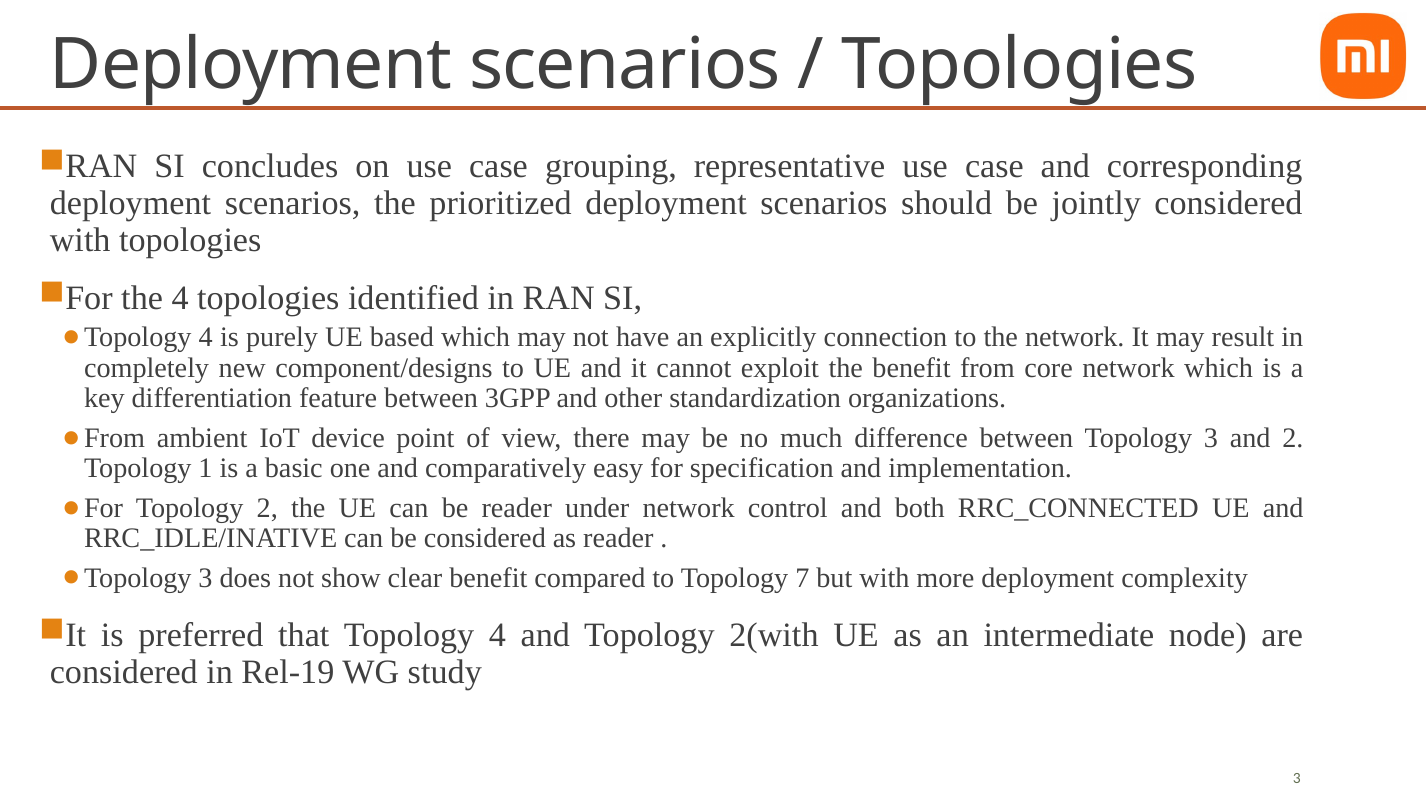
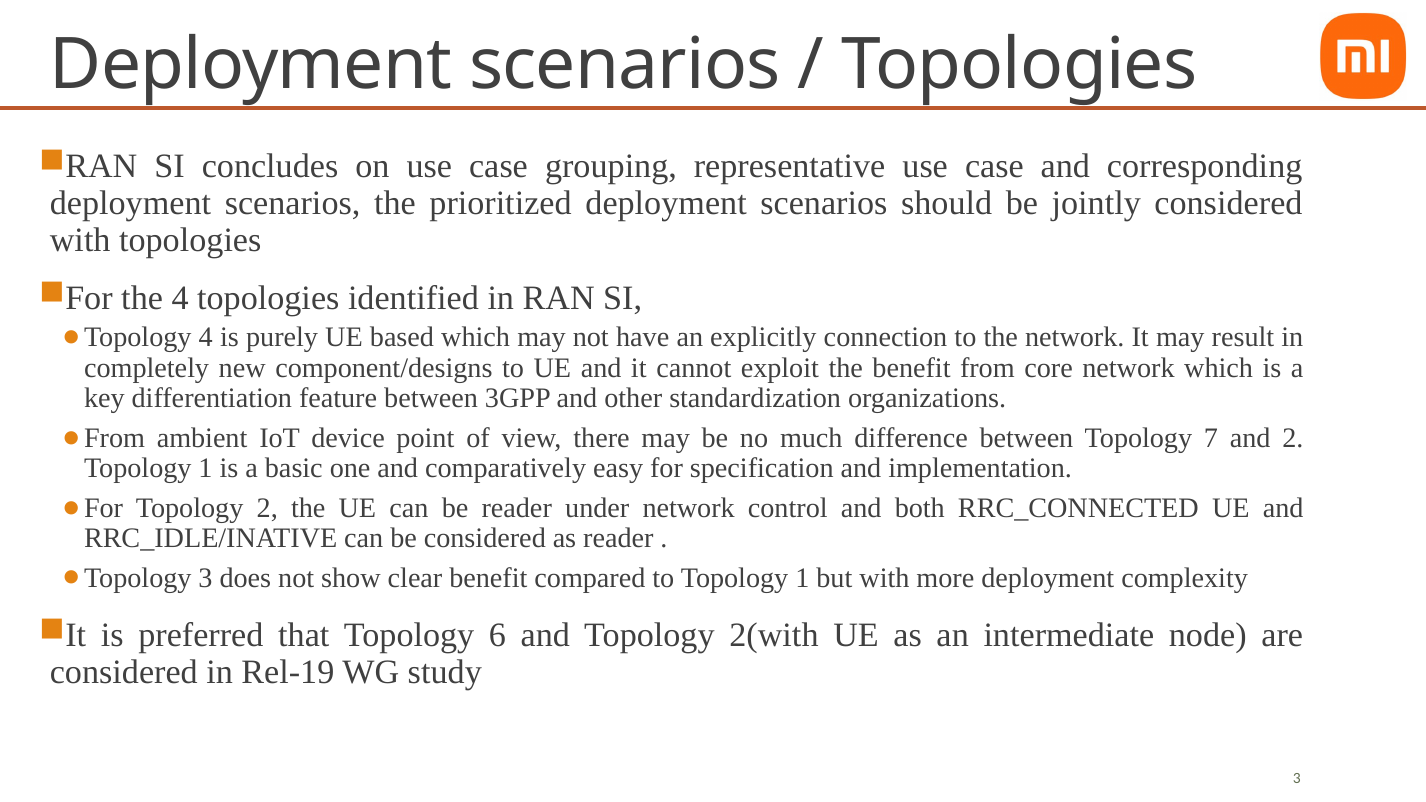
Topology 3: 3 -> 7
to Topology 7: 7 -> 1
Topology 4: 4 -> 6
